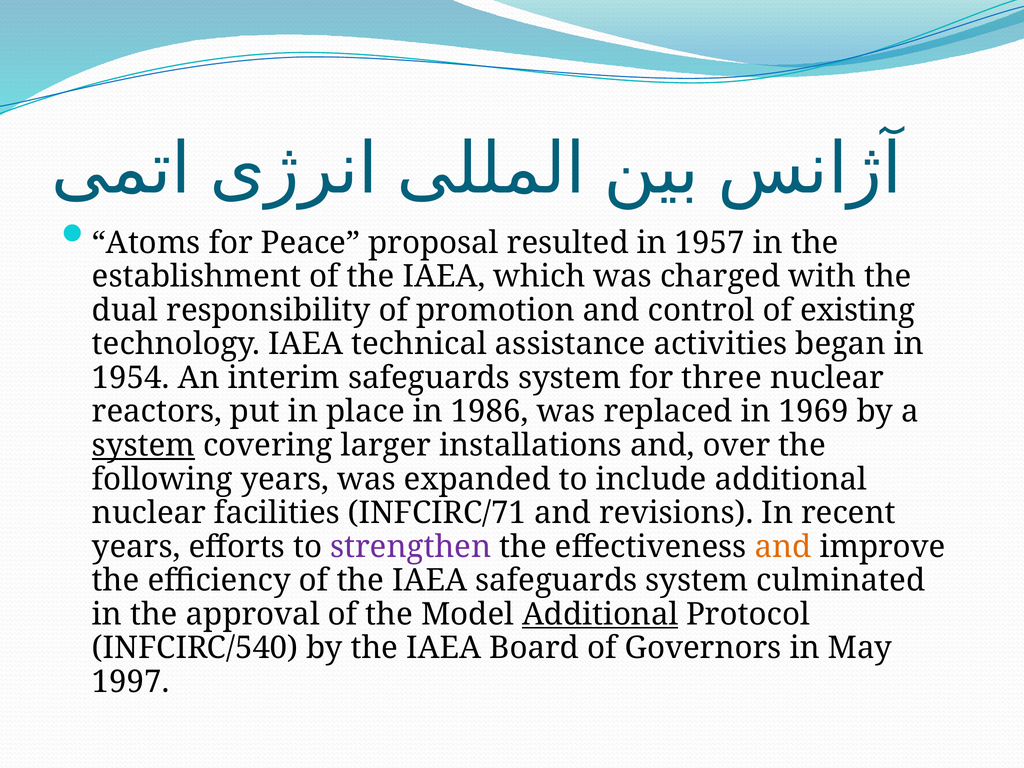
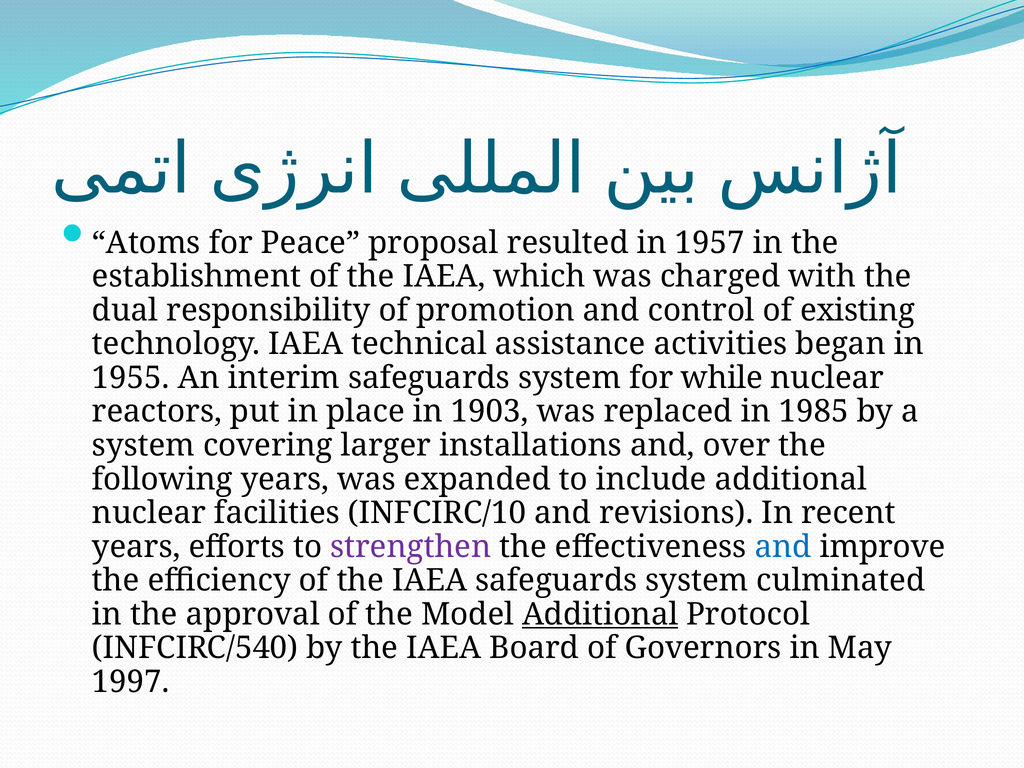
1954: 1954 -> 1955
three: three -> while
1986: 1986 -> 1903
1969: 1969 -> 1985
system at (143, 445) underline: present -> none
INFCIRC/71: INFCIRC/71 -> INFCIRC/10
and at (783, 547) colour: orange -> blue
